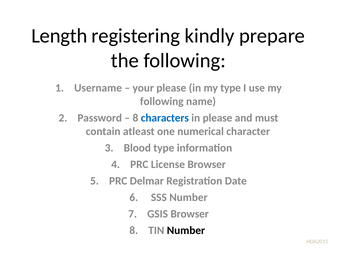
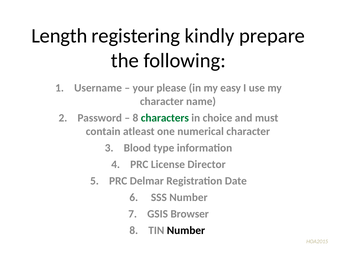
my type: type -> easy
following at (162, 101): following -> character
characters colour: blue -> green
in please: please -> choice
License Browser: Browser -> Director
